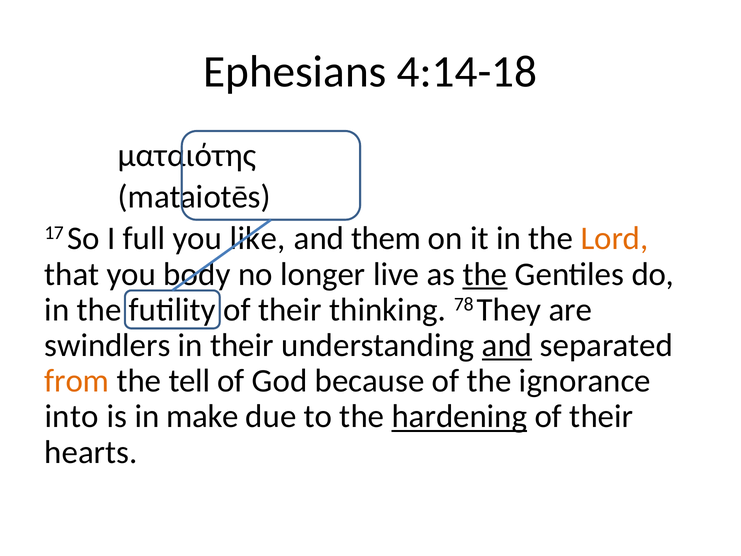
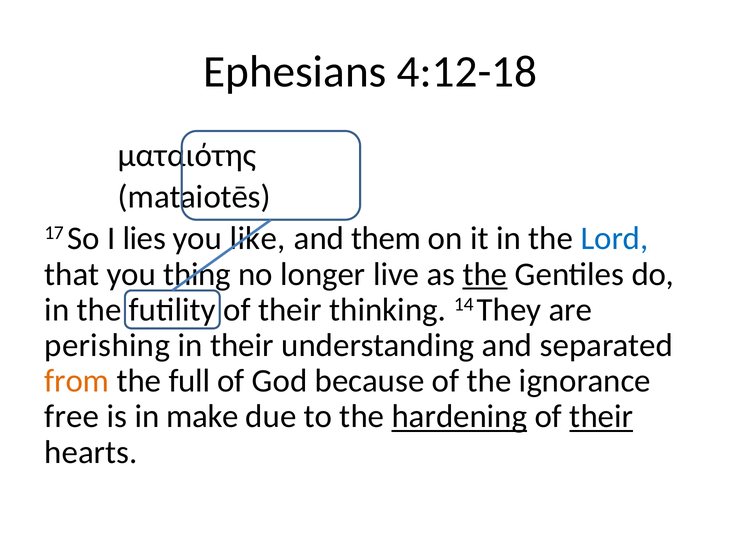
4:14-18: 4:14-18 -> 4:12-18
full: full -> lies
Lord colour: orange -> blue
body: body -> thing
78: 78 -> 14
swindlers: swindlers -> perishing
and at (507, 345) underline: present -> none
tell: tell -> full
into: into -> free
their at (601, 416) underline: none -> present
